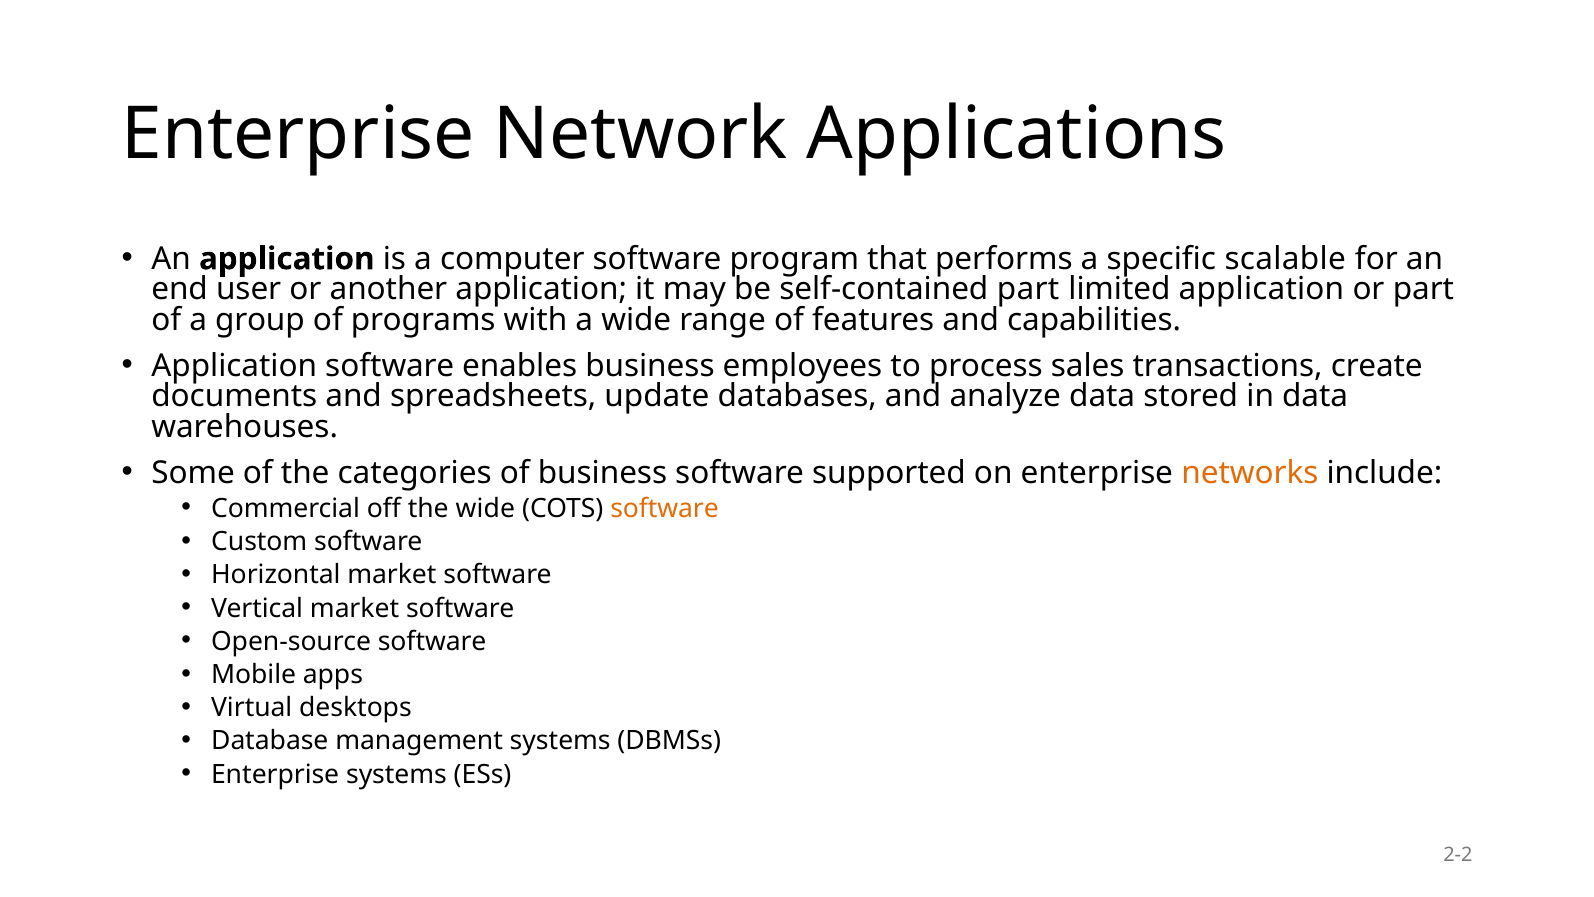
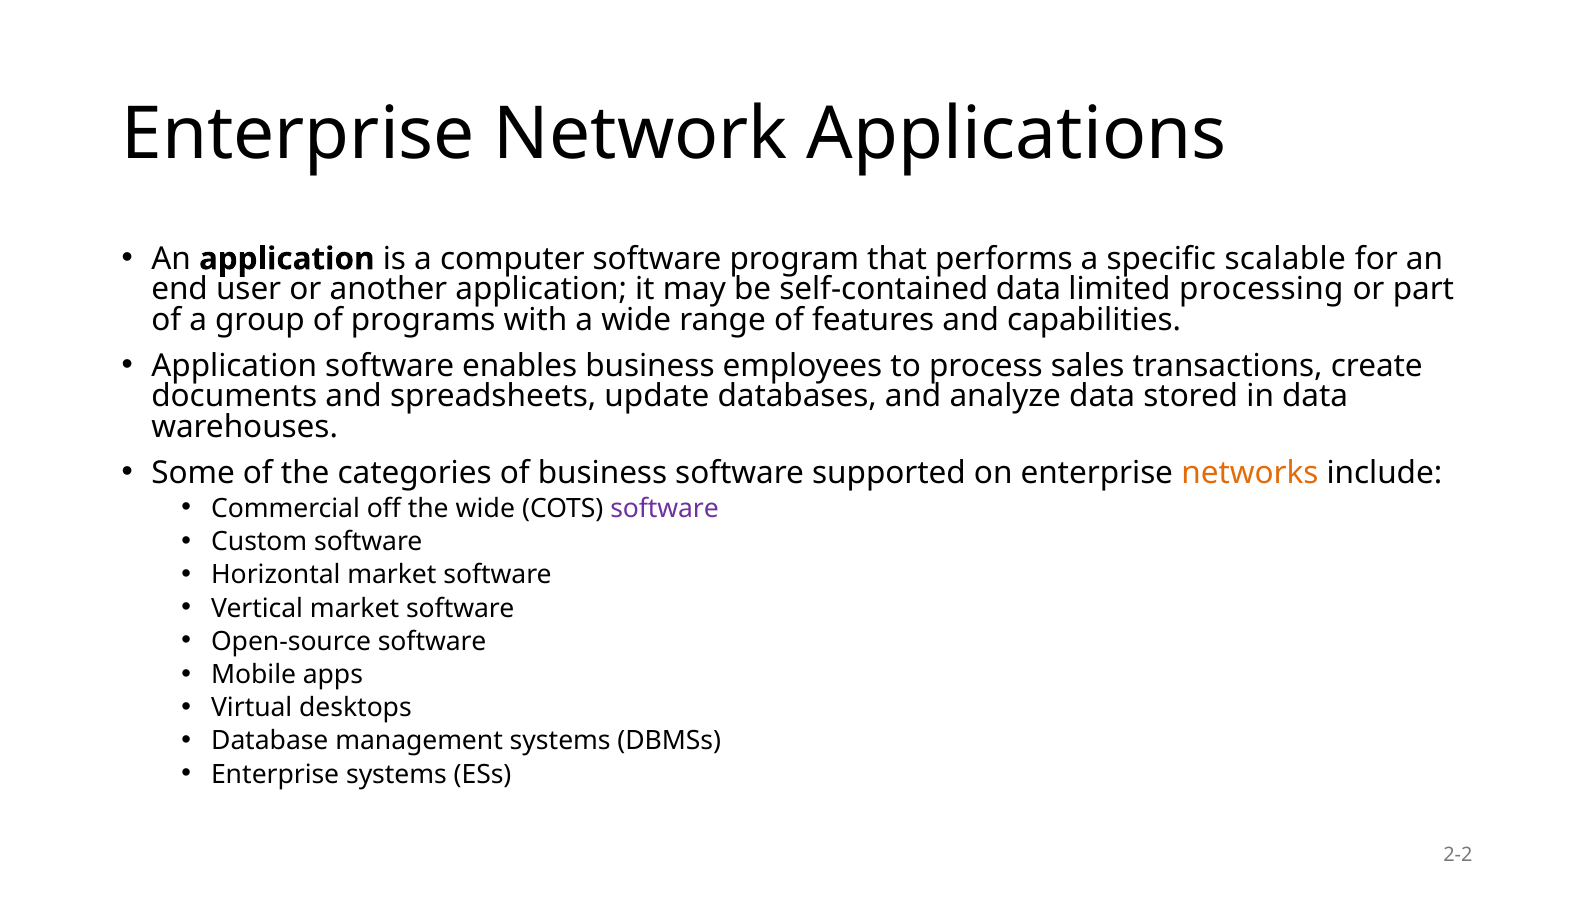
self-contained part: part -> data
limited application: application -> processing
software at (665, 508) colour: orange -> purple
